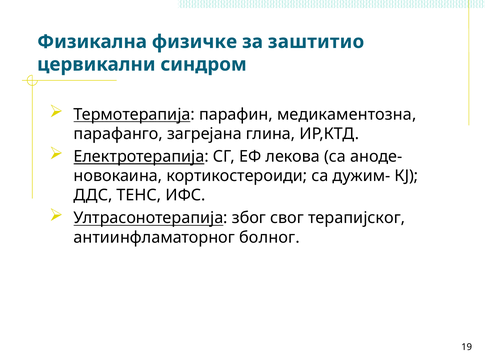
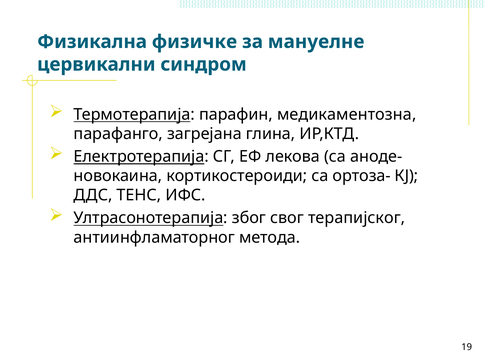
заштитио: заштитио -> мануелне
дужим-: дужим- -> ортоза-
болног: болног -> метода
